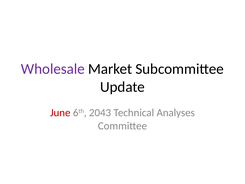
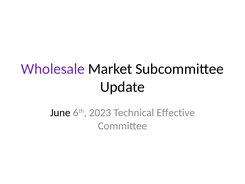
June colour: red -> black
2043: 2043 -> 2023
Analyses: Analyses -> Effective
